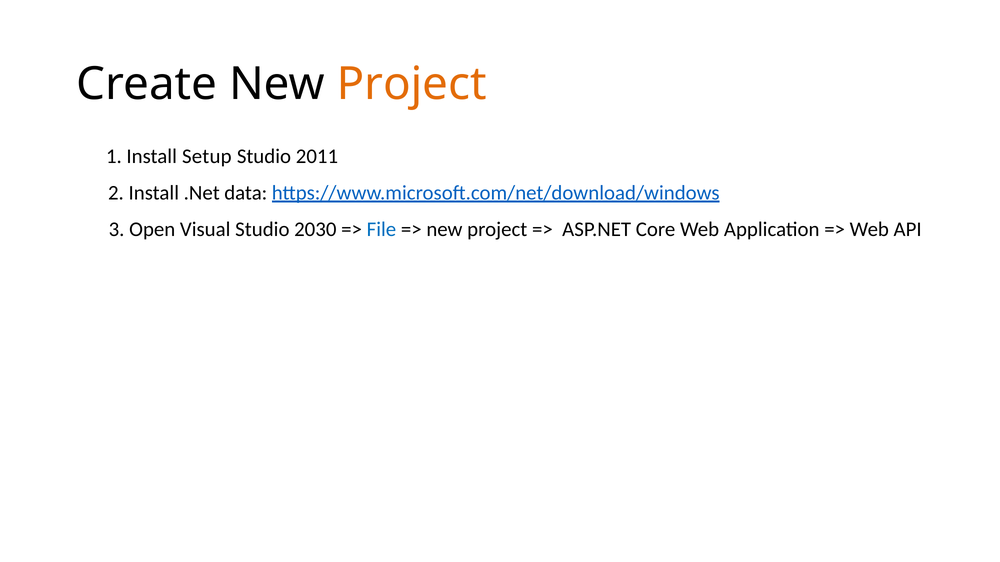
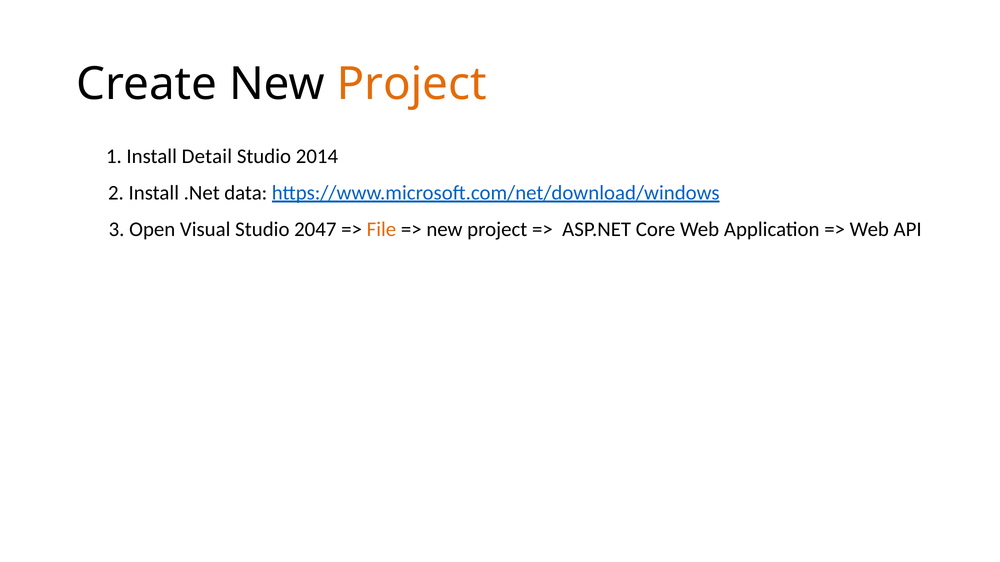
Setup: Setup -> Detail
2011: 2011 -> 2014
2030: 2030 -> 2047
File colour: blue -> orange
